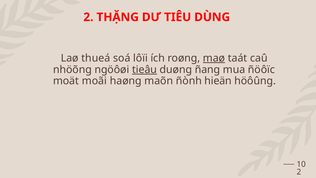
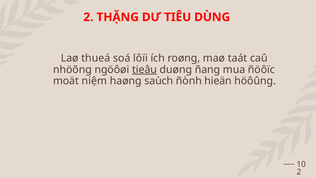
maø underline: present -> none
moãi: moãi -> niệm
maõn: maõn -> saùch
